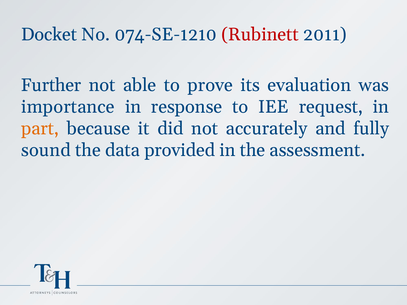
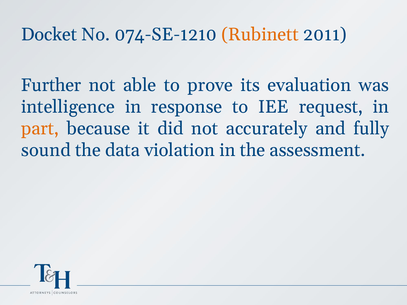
Rubinett colour: red -> orange
importance: importance -> intelligence
provided: provided -> violation
